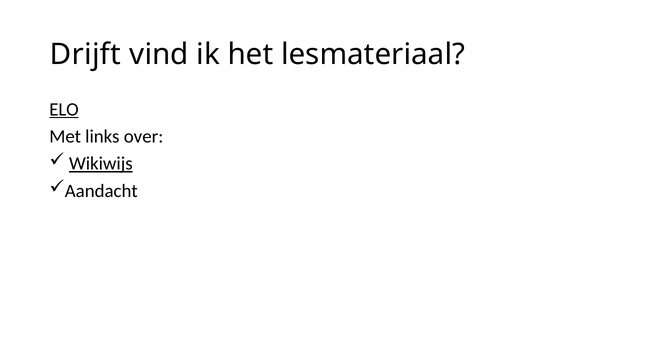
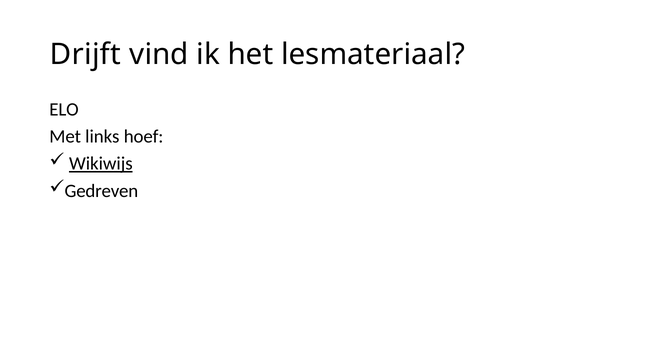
ELO underline: present -> none
over: over -> hoef
Aandacht: Aandacht -> Gedreven
